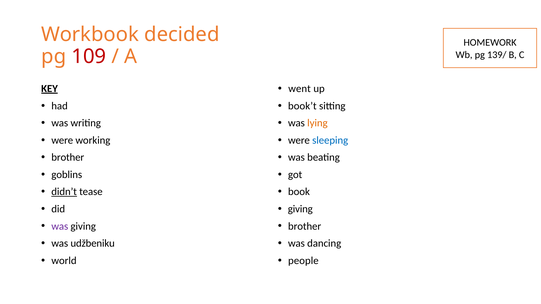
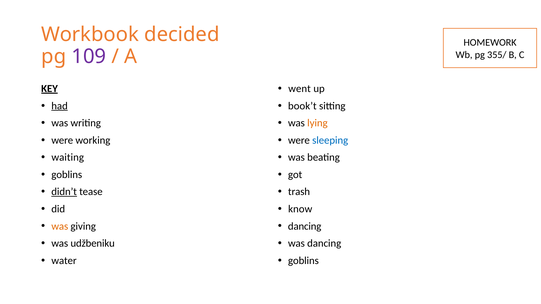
139/: 139/ -> 355/
109 colour: red -> purple
had underline: none -> present
brother at (68, 158): brother -> waiting
book: book -> trash
giving at (300, 209): giving -> know
was at (60, 226) colour: purple -> orange
brother at (305, 226): brother -> dancing
world: world -> water
people at (303, 261): people -> goblins
